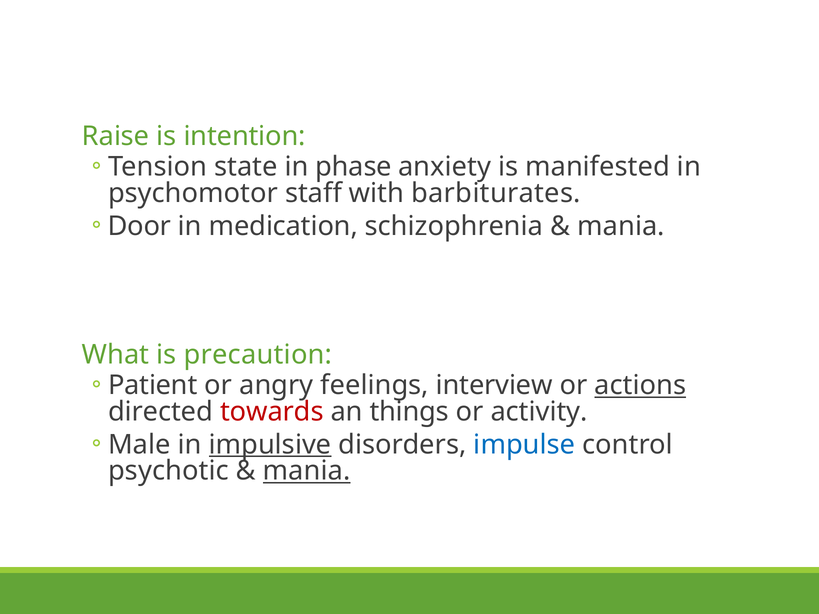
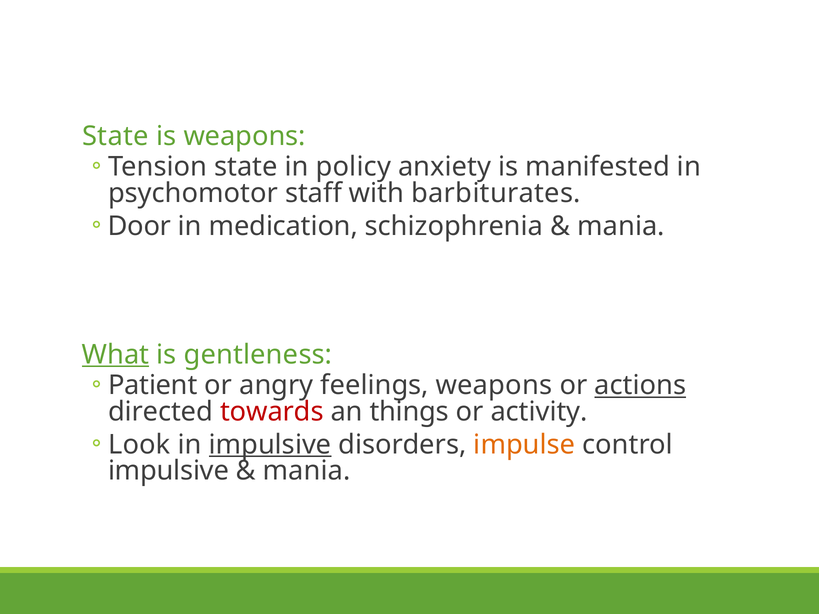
Raise at (116, 136): Raise -> State
is intention: intention -> weapons
phase: phase -> policy
What underline: none -> present
precaution: precaution -> gentleness
feelings interview: interview -> weapons
Male: Male -> Look
impulse colour: blue -> orange
psychotic at (168, 471): psychotic -> impulsive
mania at (307, 471) underline: present -> none
